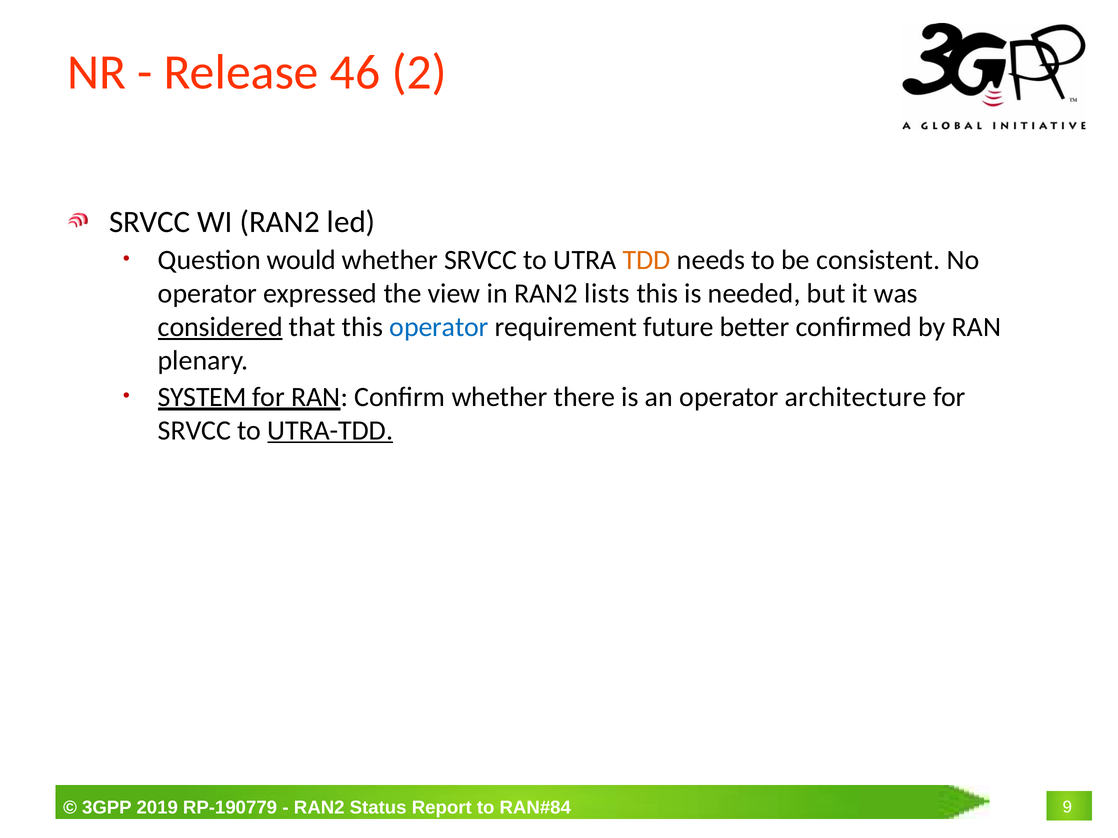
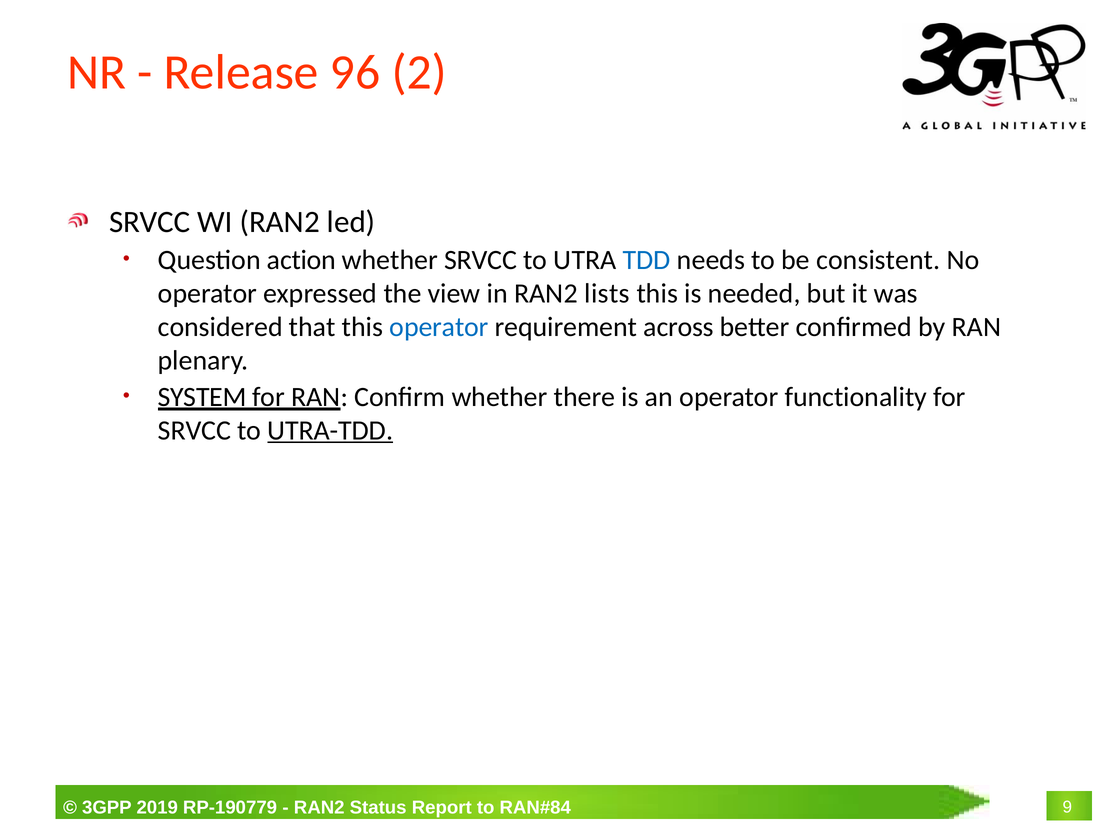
46: 46 -> 96
would: would -> action
TDD colour: orange -> blue
considered underline: present -> none
future: future -> across
architecture: architecture -> functionality
